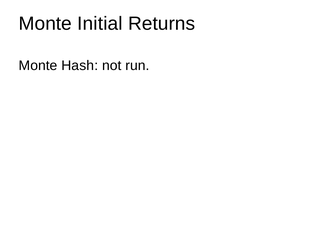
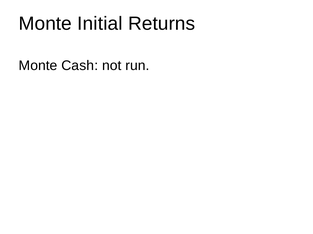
Hash: Hash -> Cash
